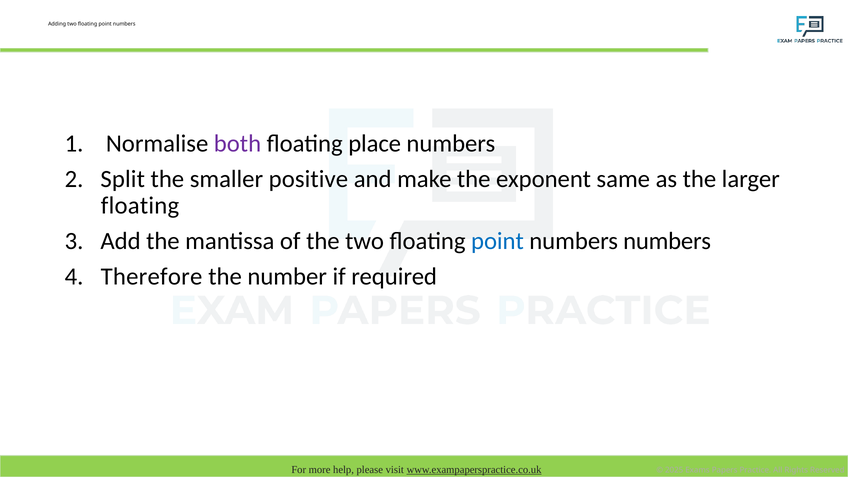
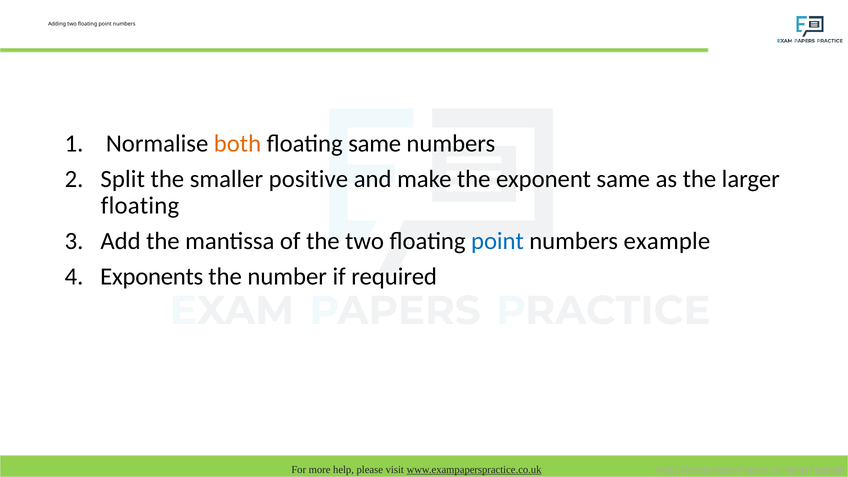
both colour: purple -> orange
floating place: place -> same
numbers numbers: numbers -> example
Therefore: Therefore -> Exponents
